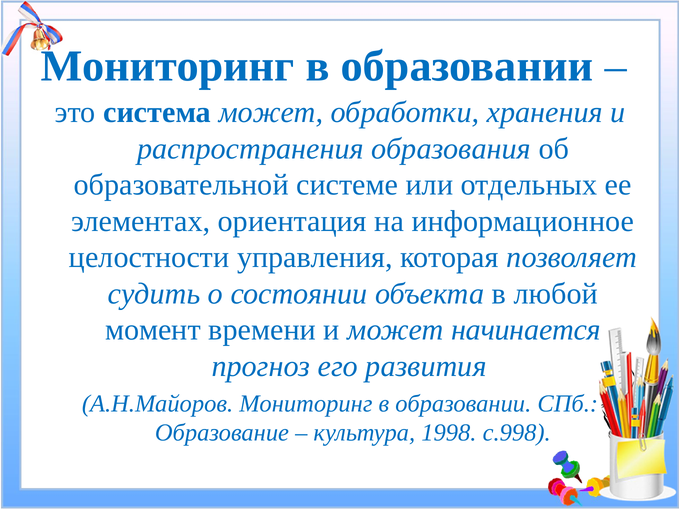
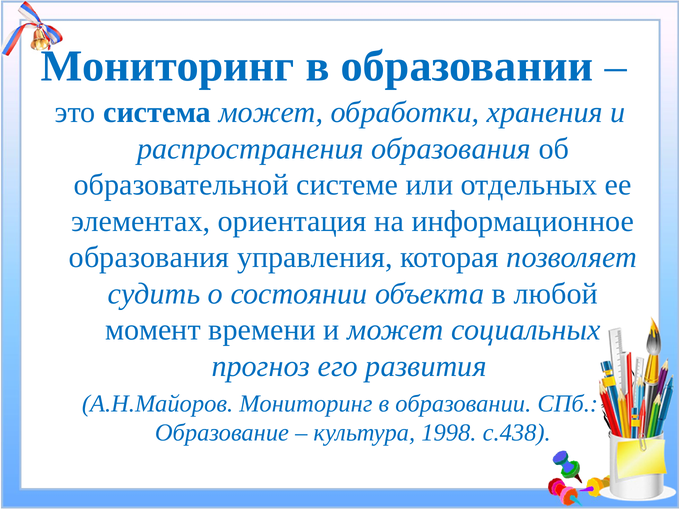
целостности at (149, 257): целостности -> образования
начинается: начинается -> социальных
с.998: с.998 -> с.438
